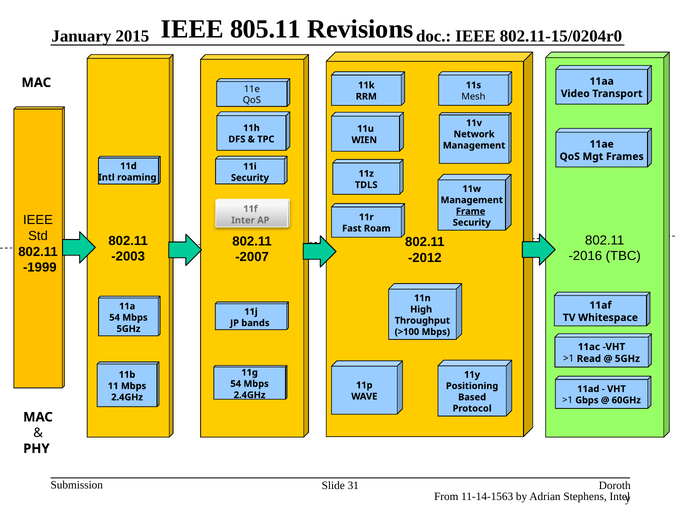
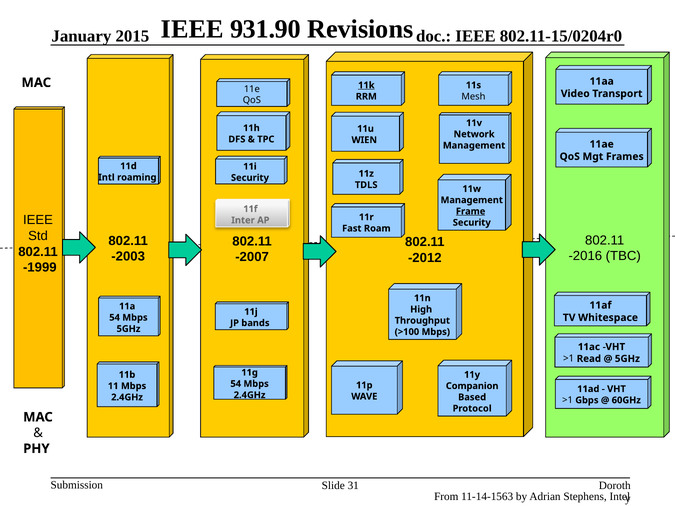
805.11: 805.11 -> 931.90
11k underline: none -> present
Positioning: Positioning -> Companion
